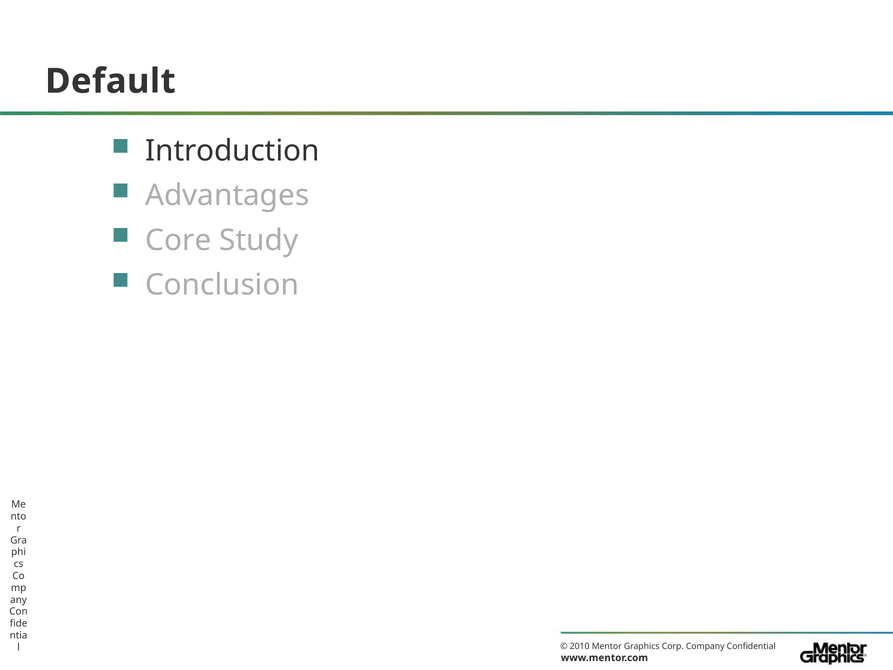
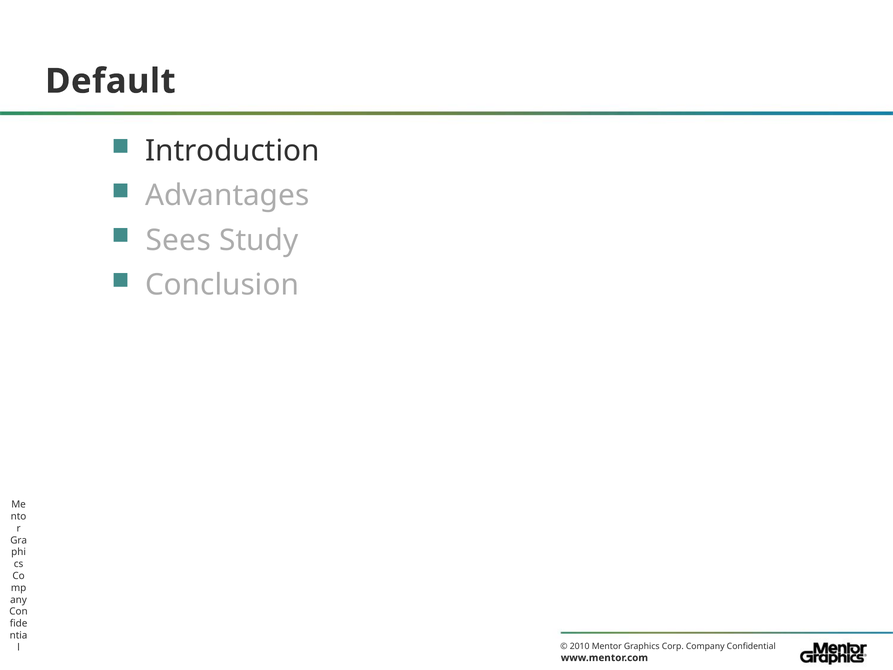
Core: Core -> Sees
